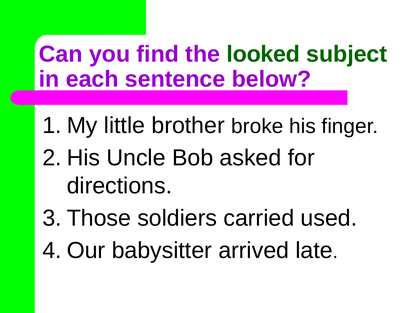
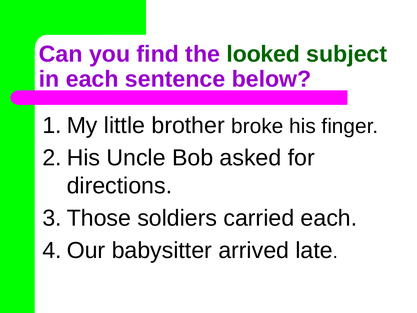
carried used: used -> each
